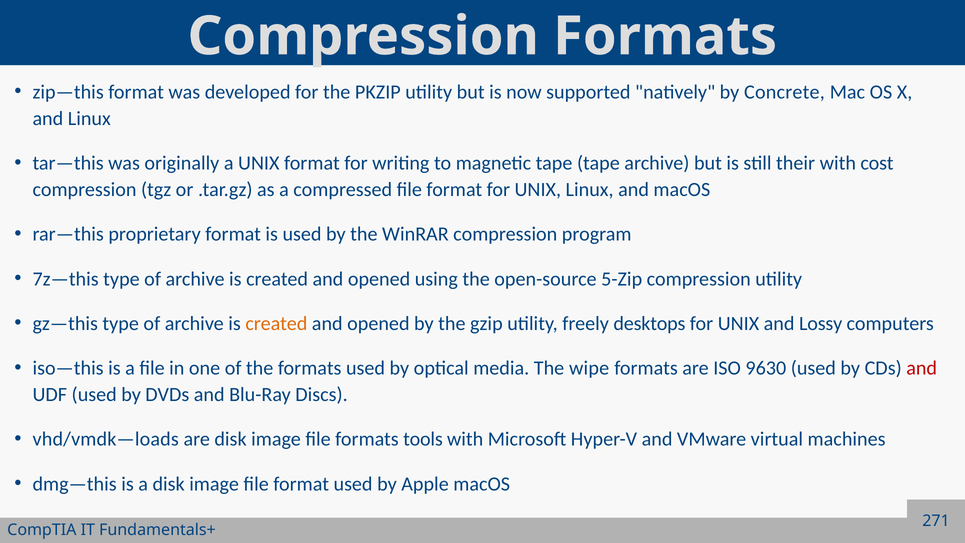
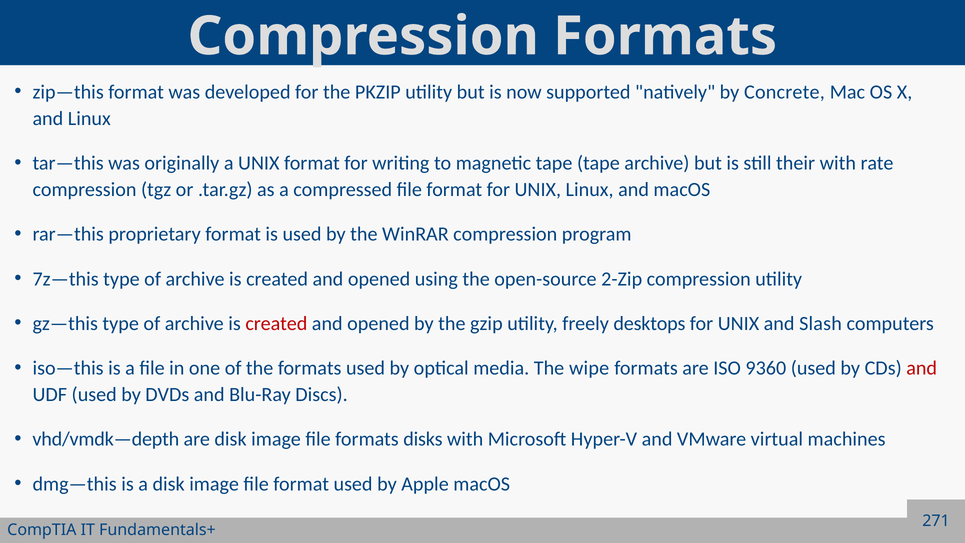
cost: cost -> rate
5-Zip: 5-Zip -> 2-Zip
created at (276, 323) colour: orange -> red
Lossy: Lossy -> Slash
9630: 9630 -> 9360
vhd/vmdk—loads: vhd/vmdk—loads -> vhd/vmdk—depth
tools: tools -> disks
